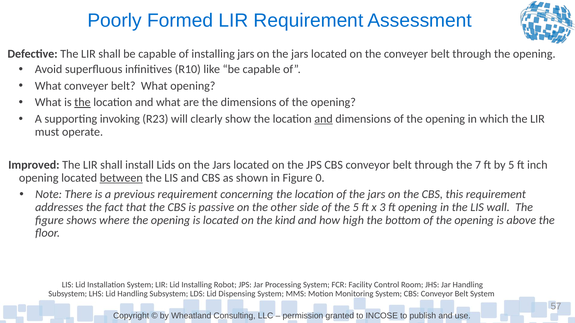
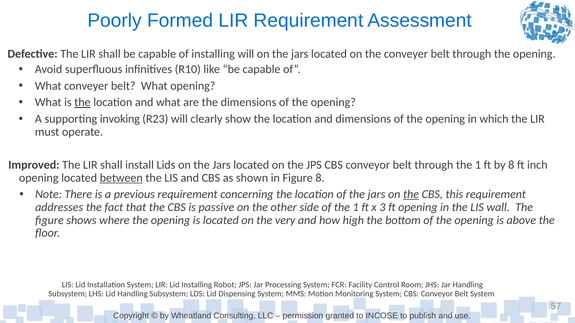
installing jars: jars -> will
and at (324, 119) underline: present -> none
through the 7: 7 -> 1
by 5: 5 -> 8
Figure 0: 0 -> 8
the at (411, 194) underline: none -> present
of the 5: 5 -> 1
kind: kind -> very
